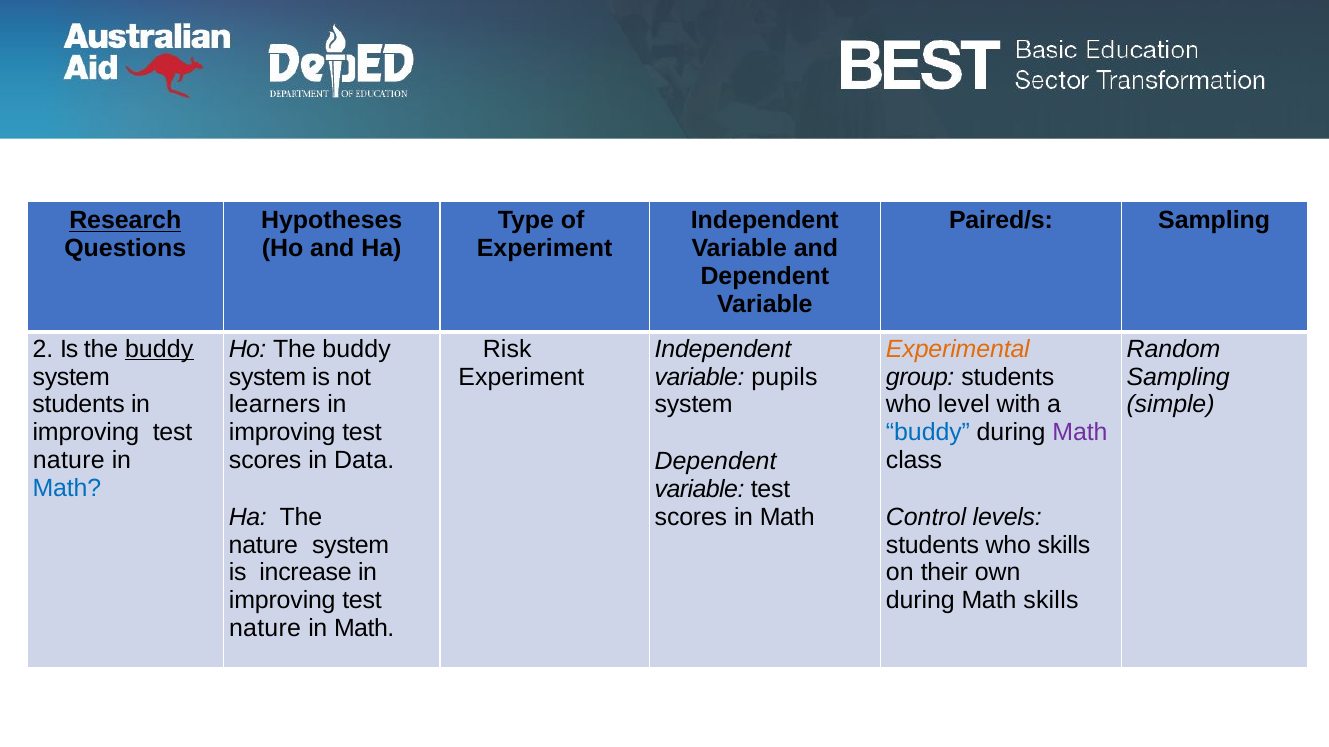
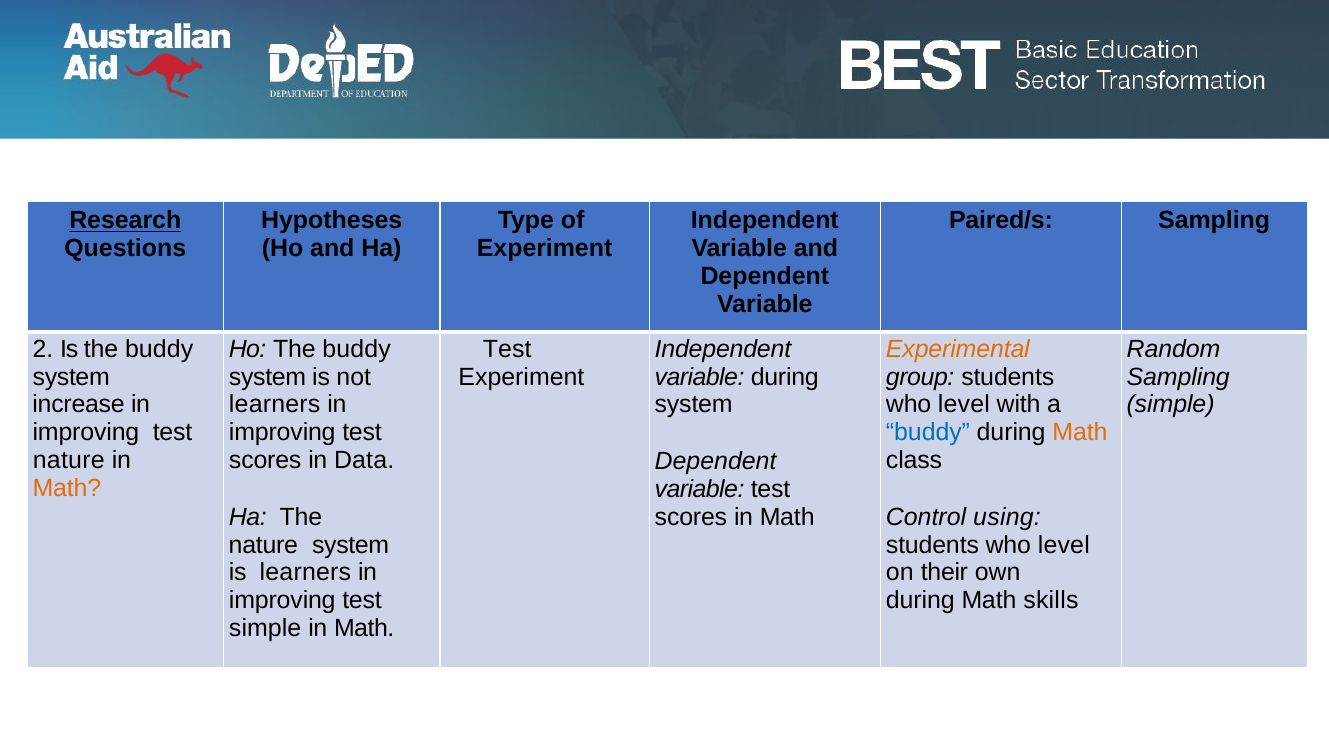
buddy at (159, 349) underline: present -> none
Risk at (507, 349): Risk -> Test
variable pupils: pupils -> during
students at (79, 405): students -> increase
Math at (1080, 433) colour: purple -> orange
Math at (67, 489) colour: blue -> orange
levels: levels -> using
skills at (1064, 545): skills -> level
is increase: increase -> learners
nature at (265, 629): nature -> simple
